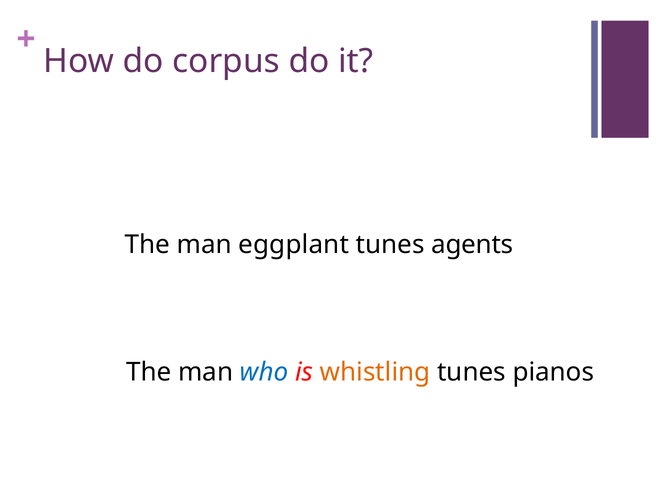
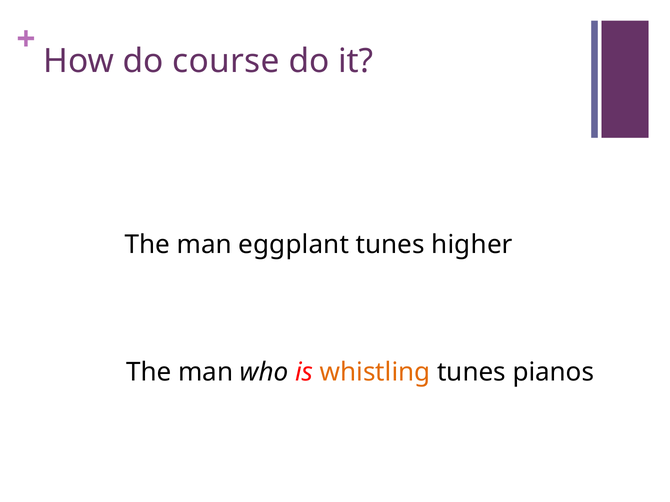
corpus: corpus -> course
agents: agents -> higher
who colour: blue -> black
